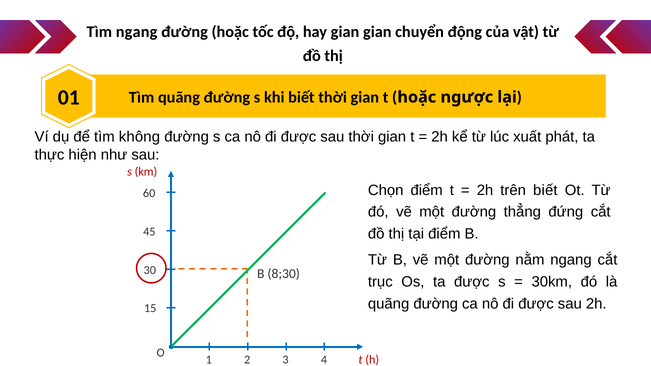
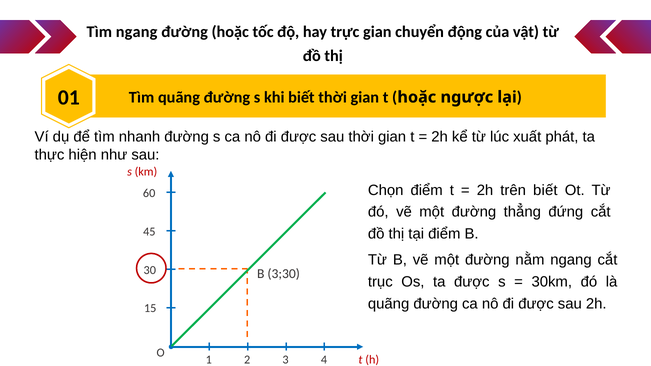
hay gian: gian -> trực
không: không -> nhanh
8;30: 8;30 -> 3;30
